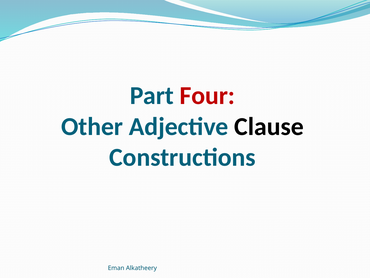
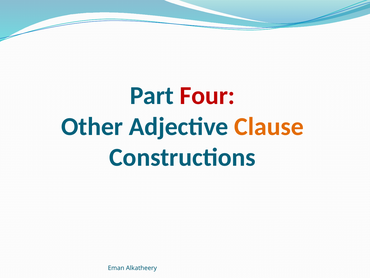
Clause colour: black -> orange
